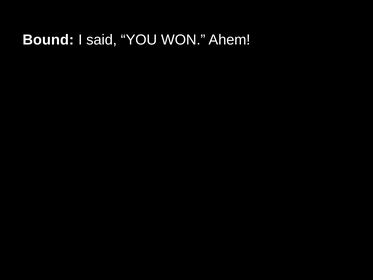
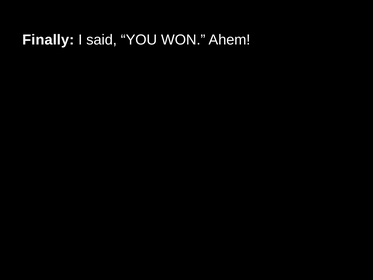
Bound: Bound -> Finally
